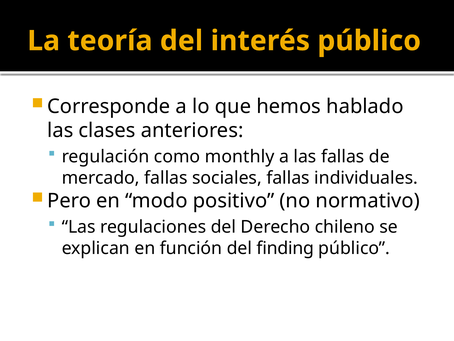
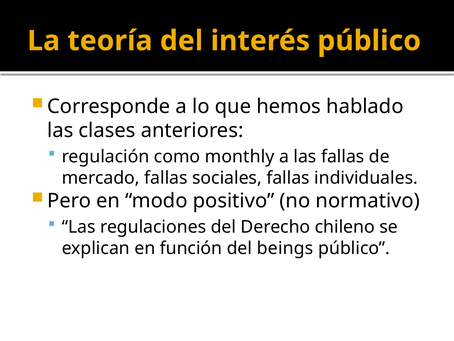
finding: finding -> beings
